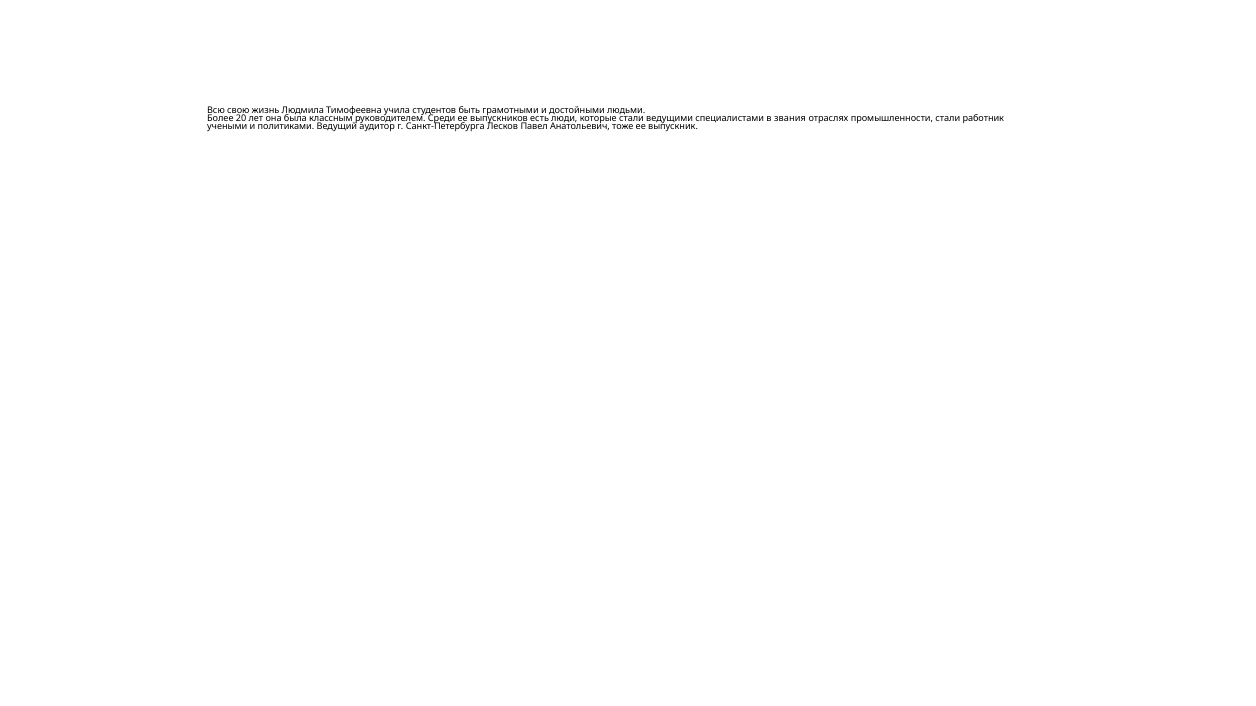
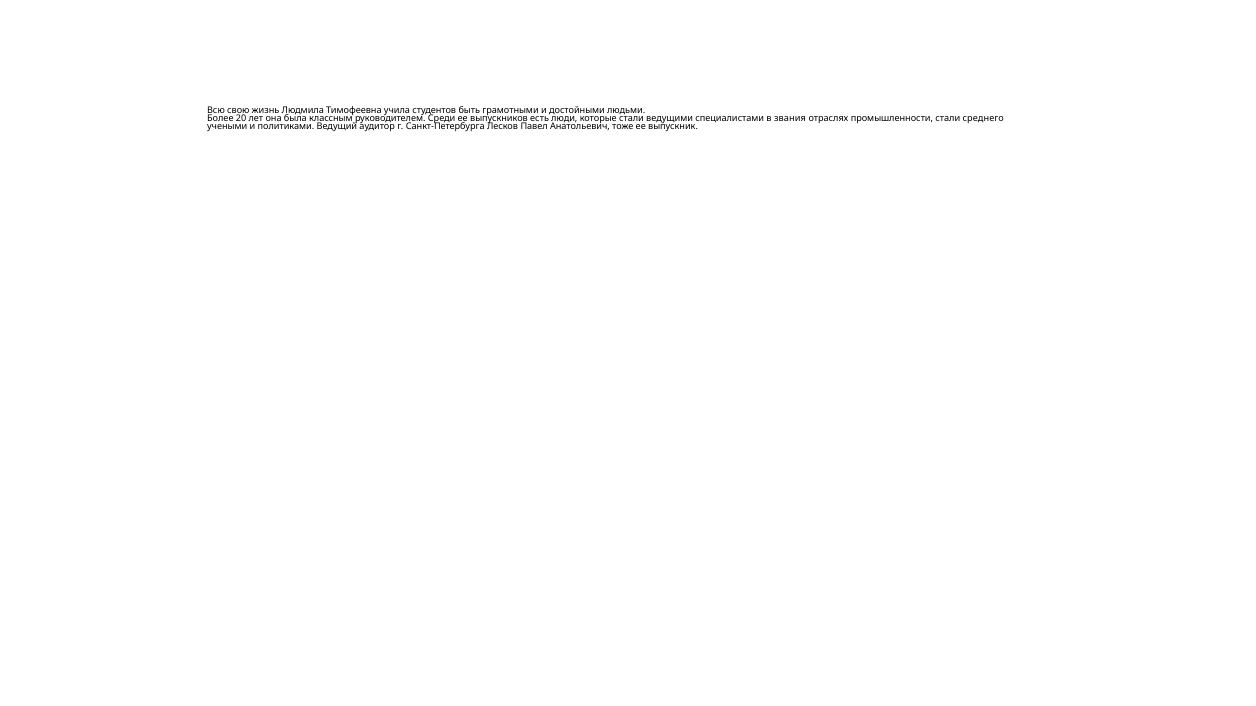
работник: работник -> среднего
